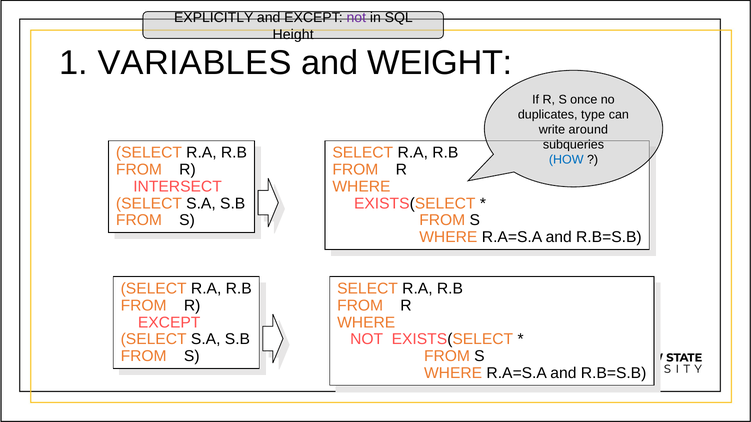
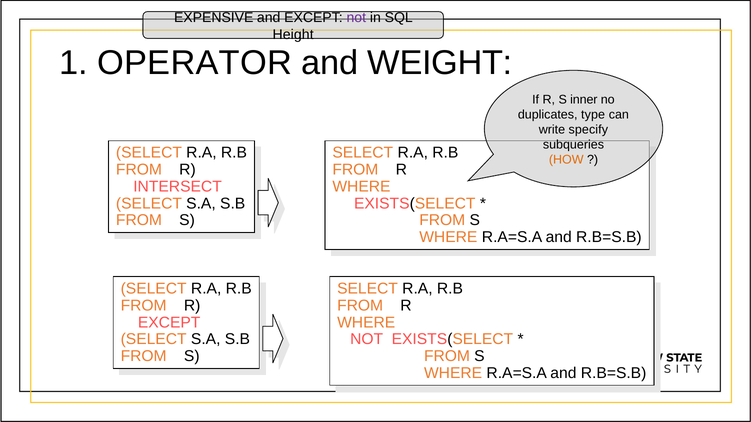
EXPLICITLY: EXPLICITLY -> EXPENSIVE
VARIABLES: VARIABLES -> OPERATOR
once: once -> inner
around: around -> specify
HOW colour: blue -> orange
